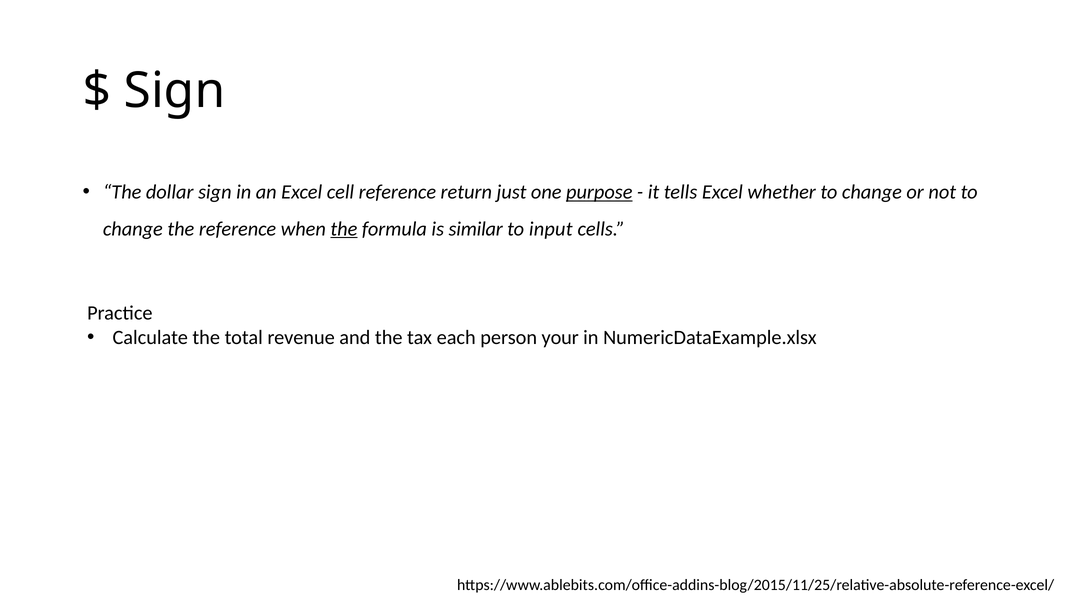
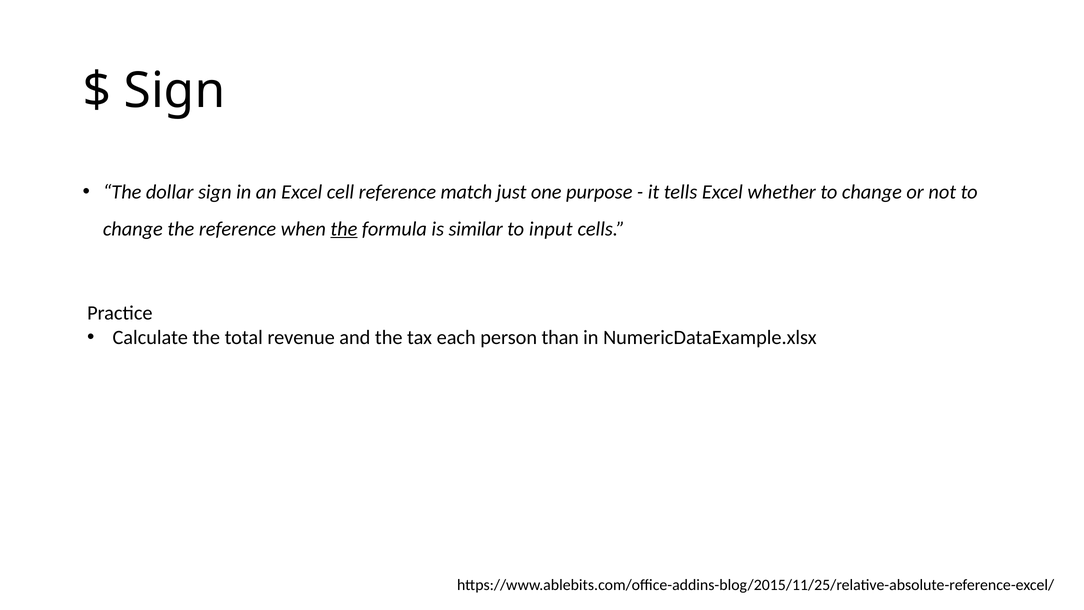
return: return -> match
purpose underline: present -> none
your: your -> than
